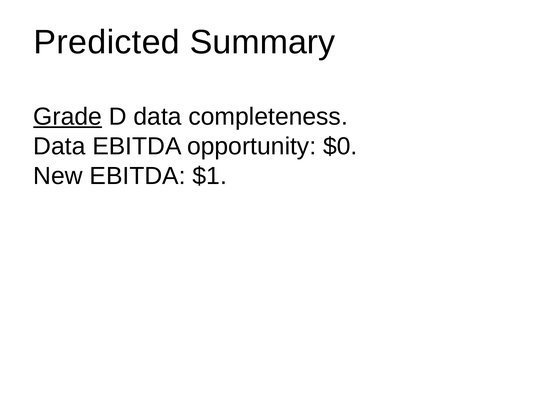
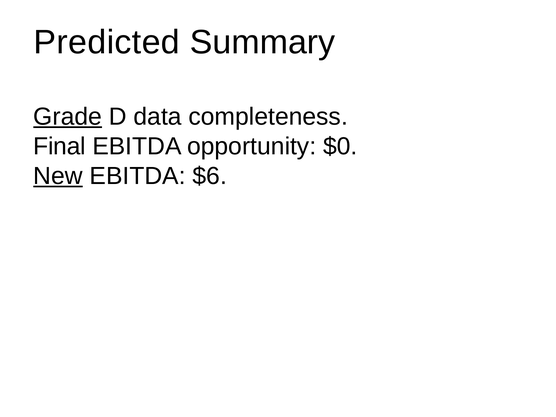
Data at (59, 146): Data -> Final
New underline: none -> present
$1: $1 -> $6
